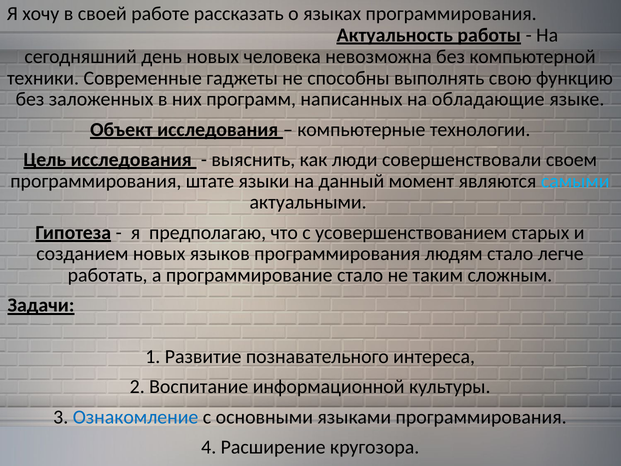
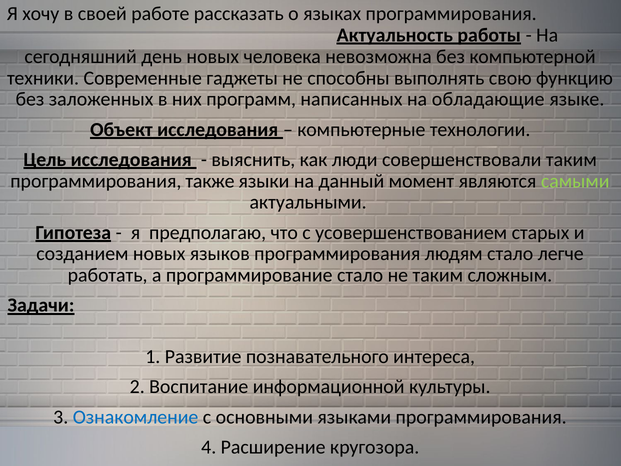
совершенствовали своем: своем -> таким
штате: штате -> также
самыми colour: light blue -> light green
